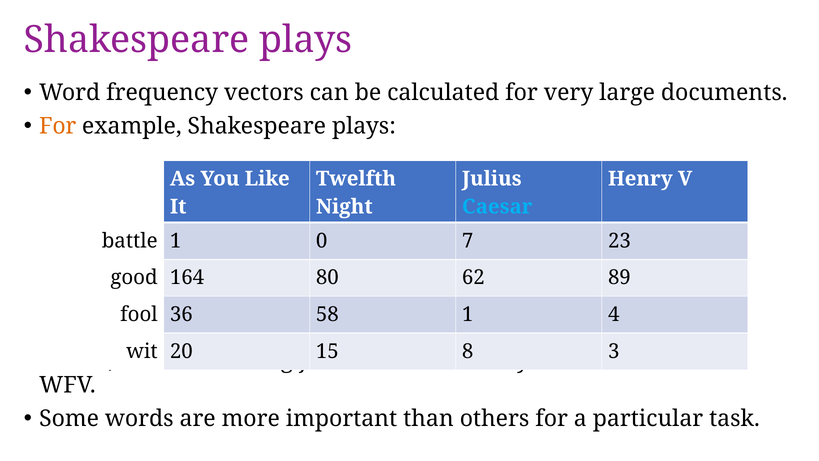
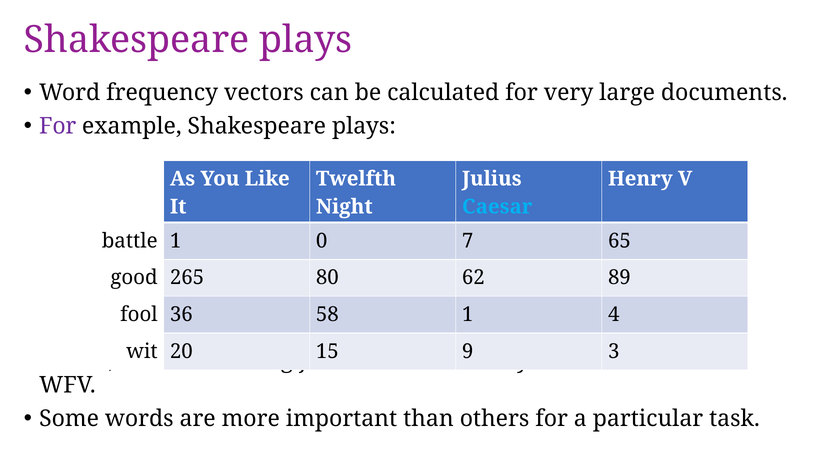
For at (58, 126) colour: orange -> purple
23: 23 -> 65
164: 164 -> 265
8: 8 -> 9
